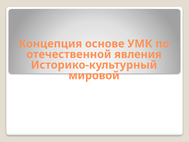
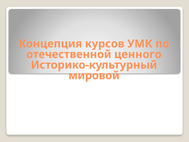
основе: основе -> курсов
явления: явления -> ценного
